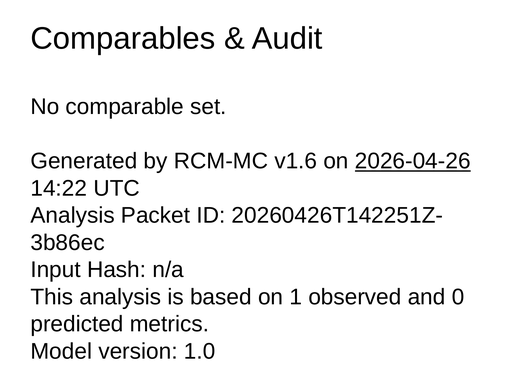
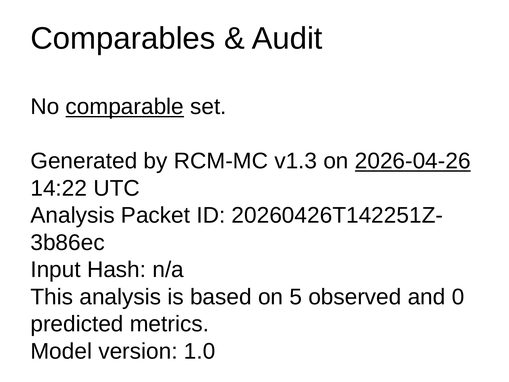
comparable underline: none -> present
v1.6: v1.6 -> v1.3
1: 1 -> 5
